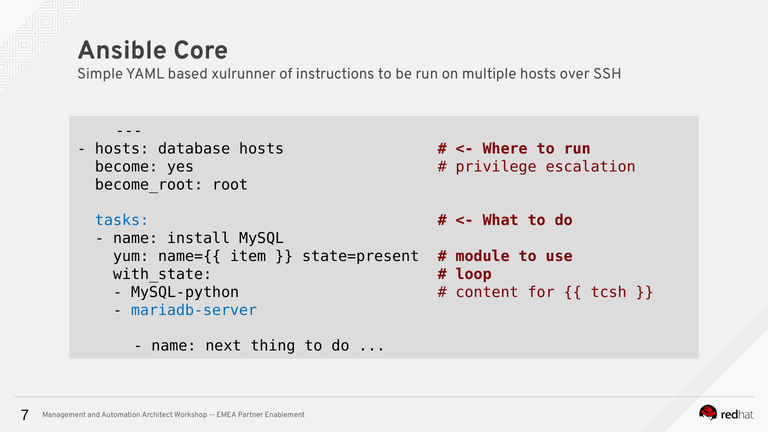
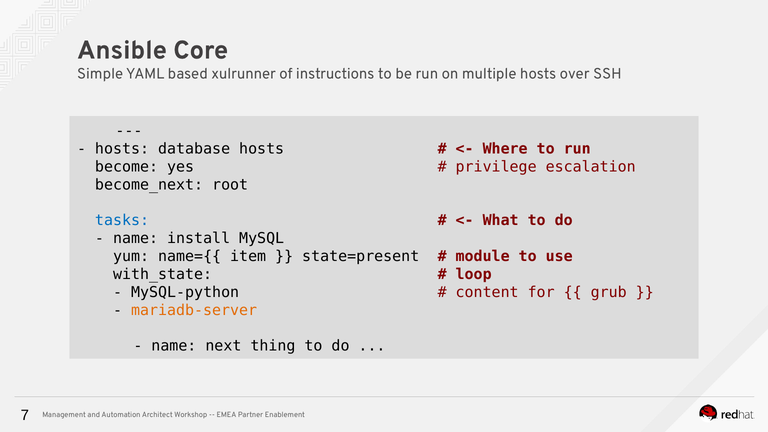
become_root: become_root -> become_next
tcsh: tcsh -> grub
mariadb-server colour: blue -> orange
